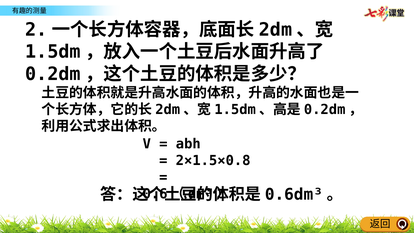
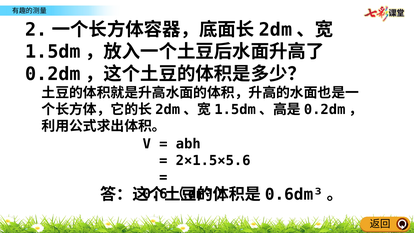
2×1.5×0.8: 2×1.5×0.8 -> 2×1.5×5.6
